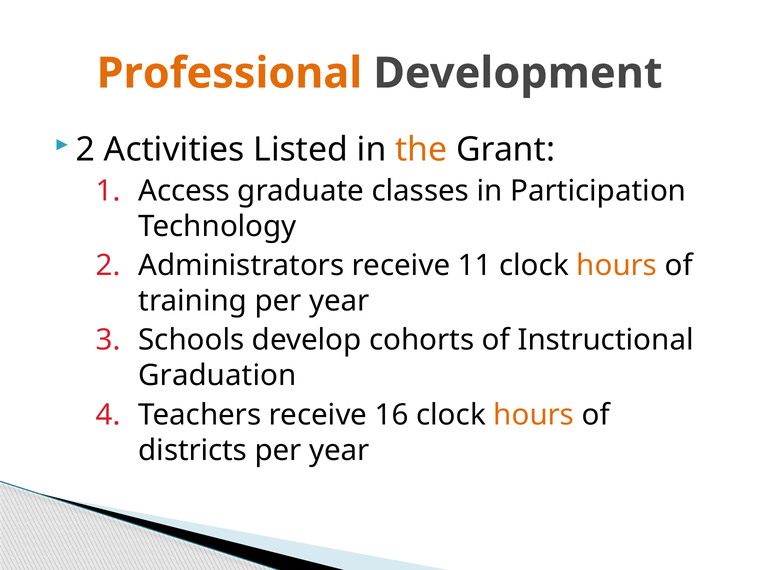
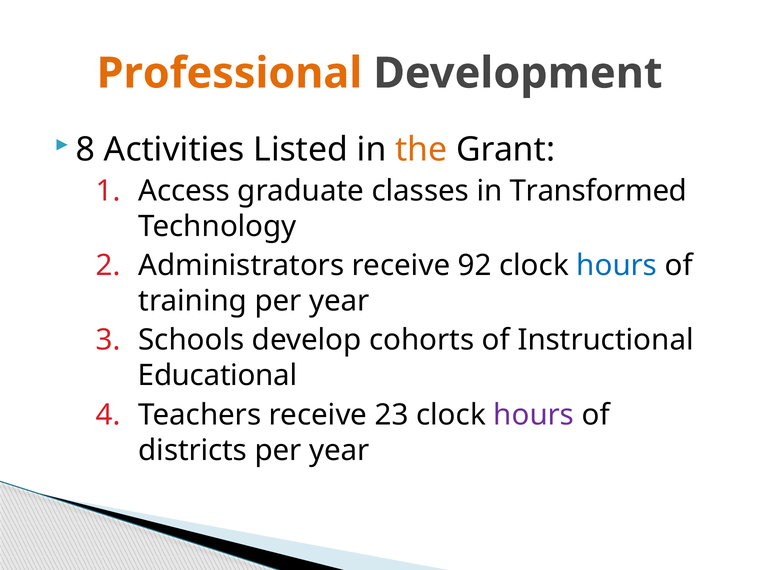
2 at (86, 149): 2 -> 8
Participation: Participation -> Transformed
11: 11 -> 92
hours at (617, 266) colour: orange -> blue
Graduation: Graduation -> Educational
16: 16 -> 23
hours at (534, 415) colour: orange -> purple
